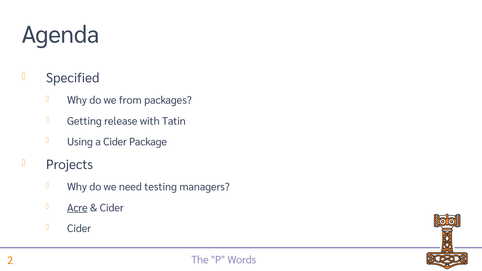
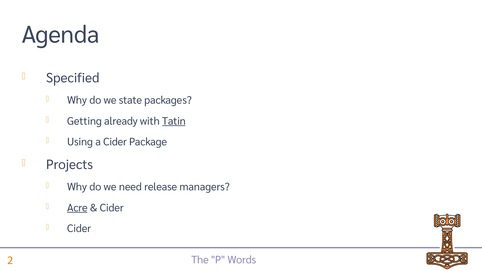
from: from -> state
release: release -> already
Tatin underline: none -> present
testing: testing -> release
